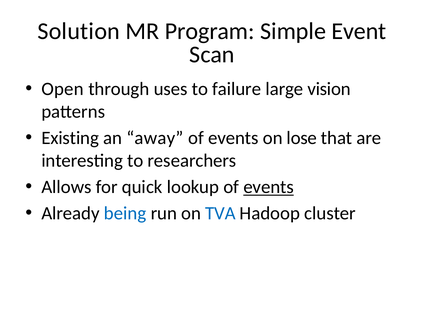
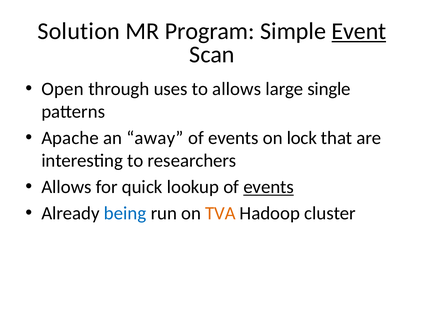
Event underline: none -> present
to failure: failure -> allows
vision: vision -> single
Existing: Existing -> Apache
lose: lose -> lock
TVA colour: blue -> orange
